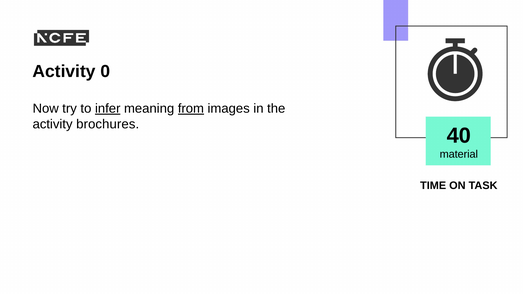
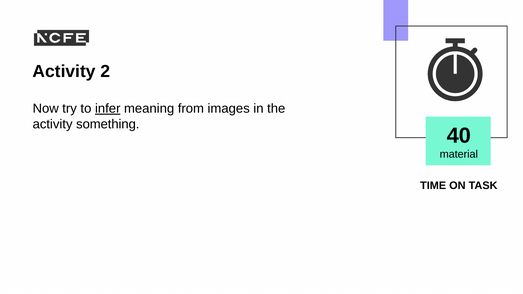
0: 0 -> 2
from underline: present -> none
brochures: brochures -> something
